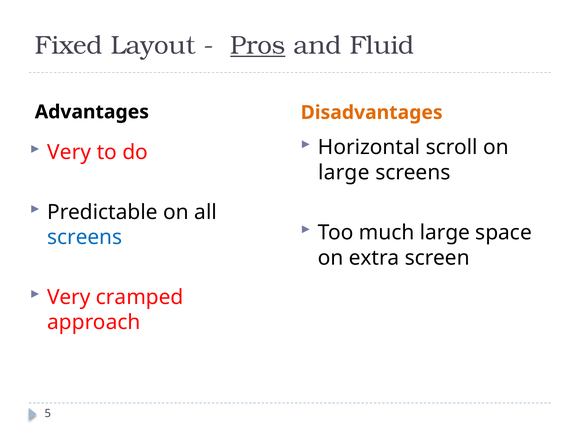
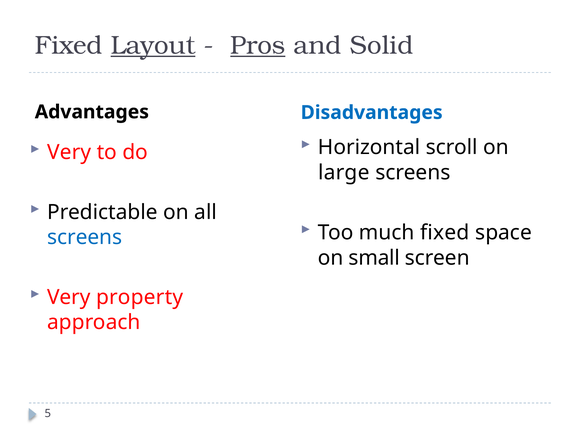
Layout underline: none -> present
Fluid: Fluid -> Solid
Disadvantages colour: orange -> blue
much large: large -> fixed
extra: extra -> small
cramped: cramped -> property
